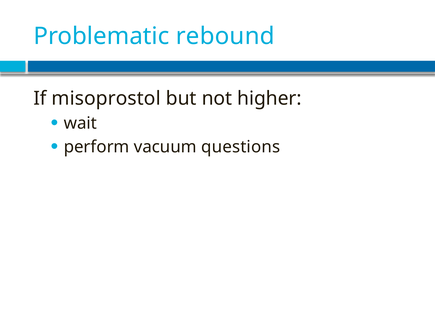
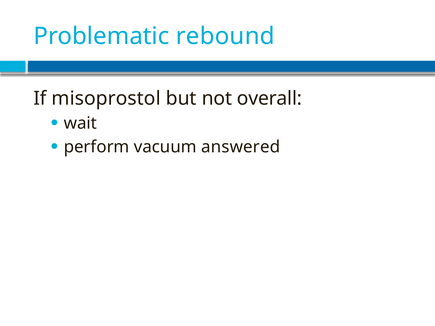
higher: higher -> overall
questions: questions -> answered
